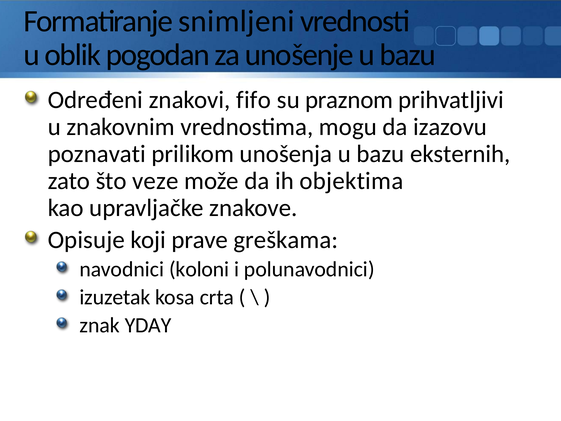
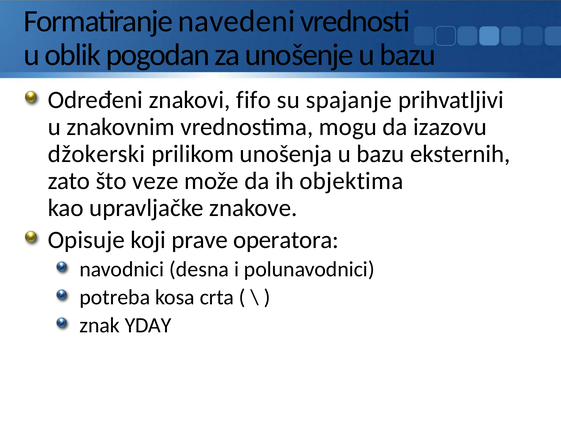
snimljeni: snimljeni -> navedeni
praznom: praznom -> spajanje
poznavati: poznavati -> džokerski
greškama: greškama -> operatora
koloni: koloni -> desna
izuzetak: izuzetak -> potreba
